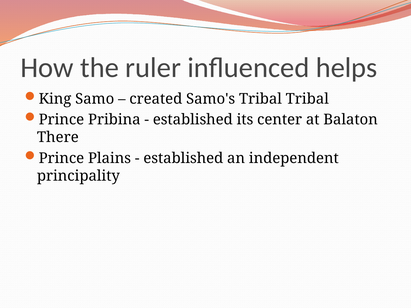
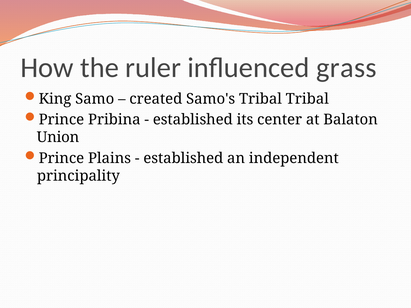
helps: helps -> grass
There: There -> Union
